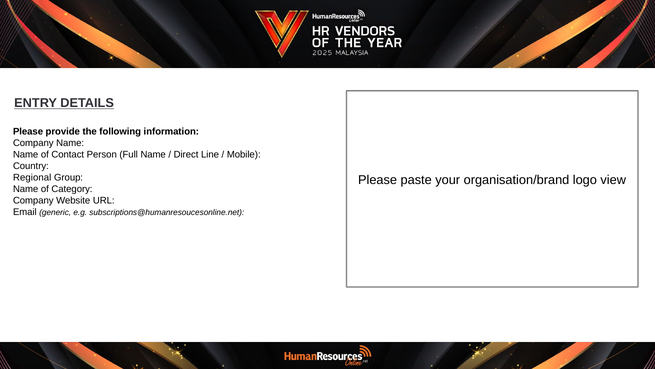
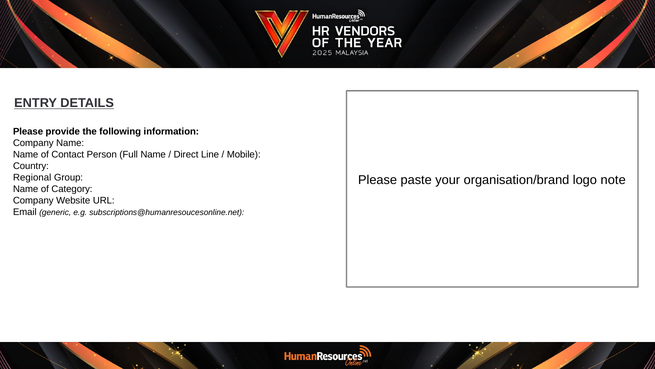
view: view -> note
